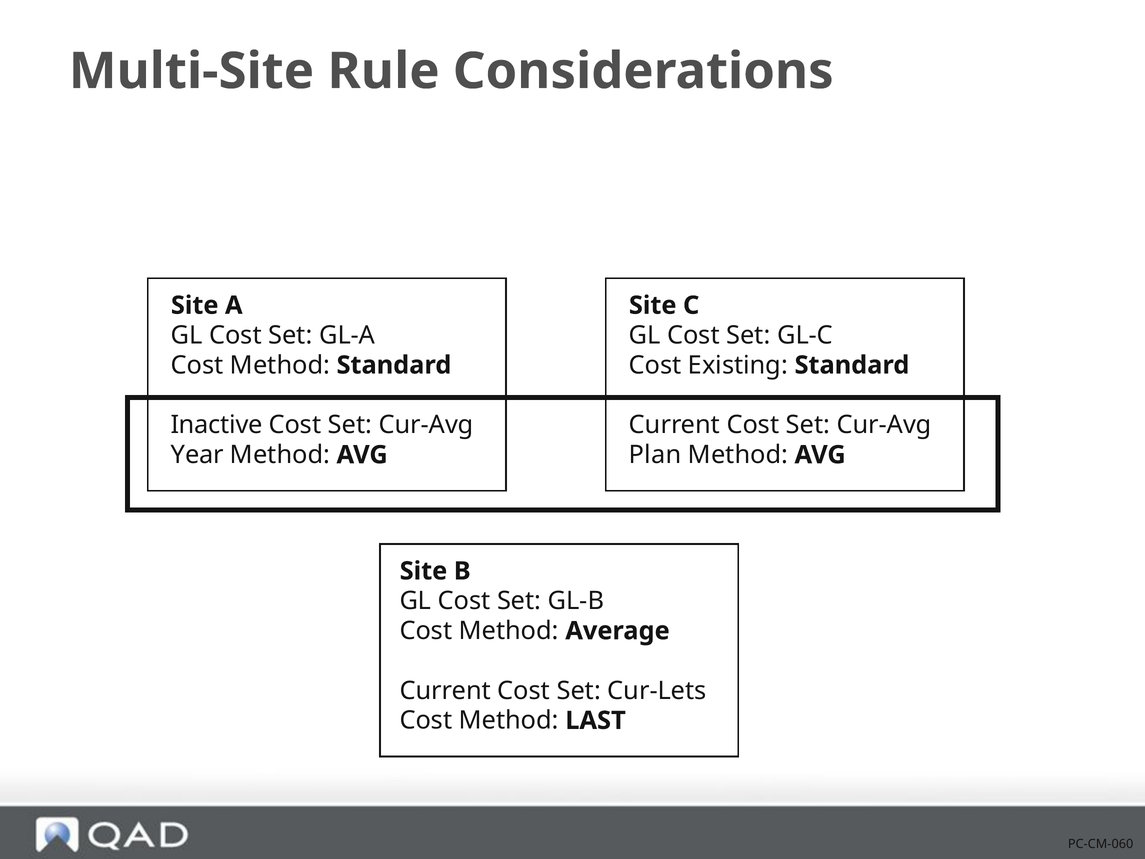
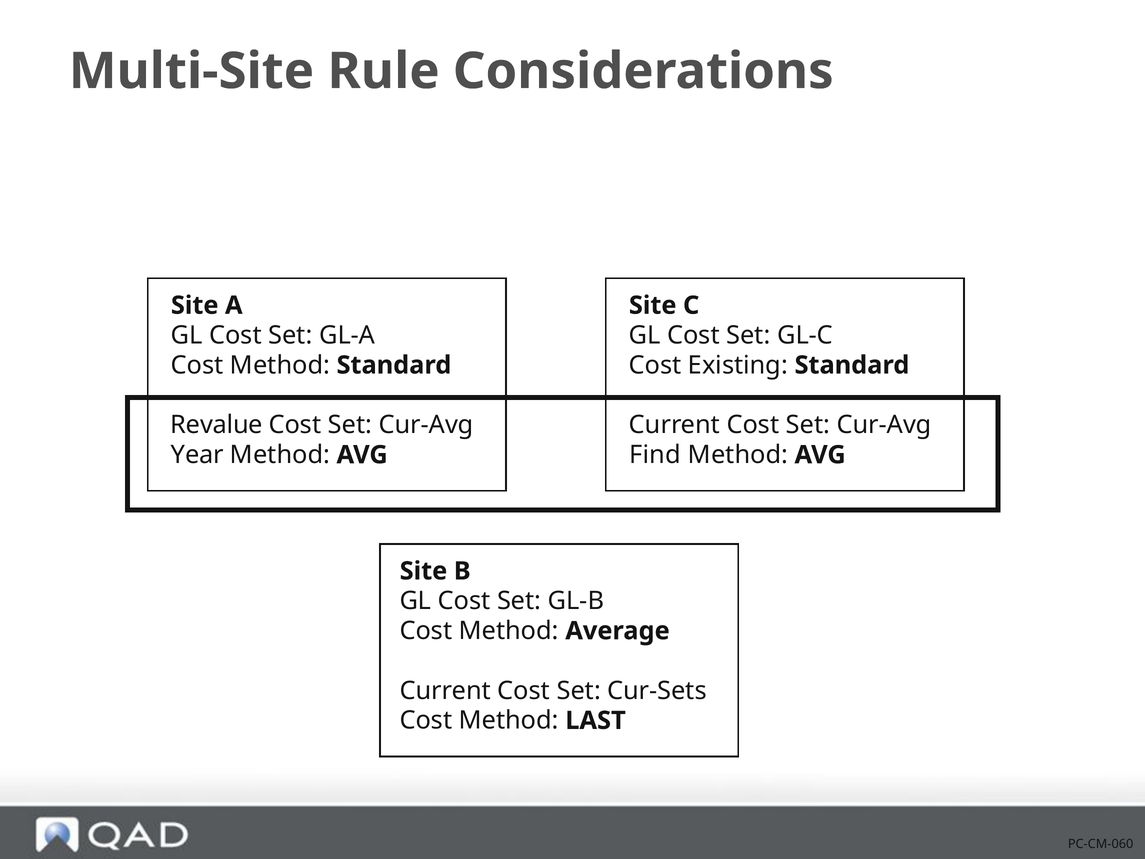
Inactive: Inactive -> Revalue
Plan: Plan -> Find
Cur-Lets: Cur-Lets -> Cur-Sets
